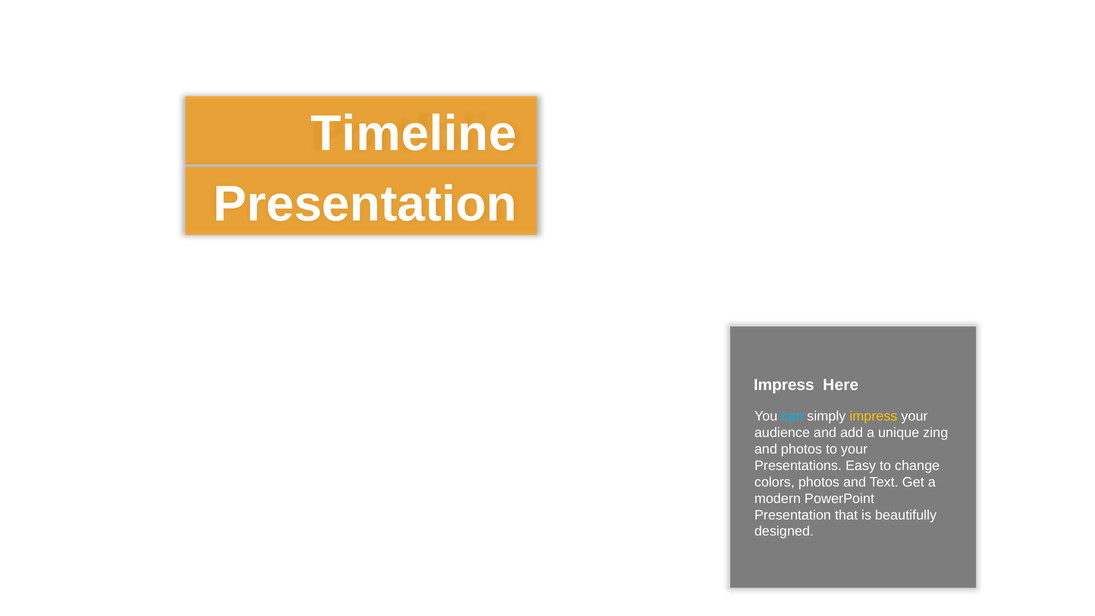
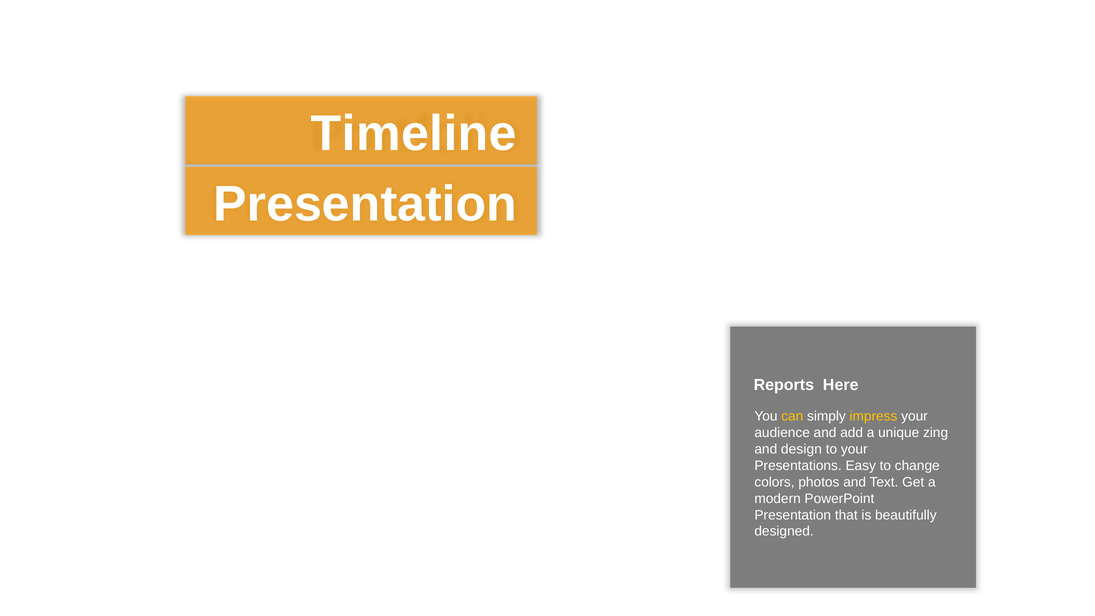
Impress at (784, 385): Impress -> Reports
can colour: light blue -> yellow
and photos: photos -> design
